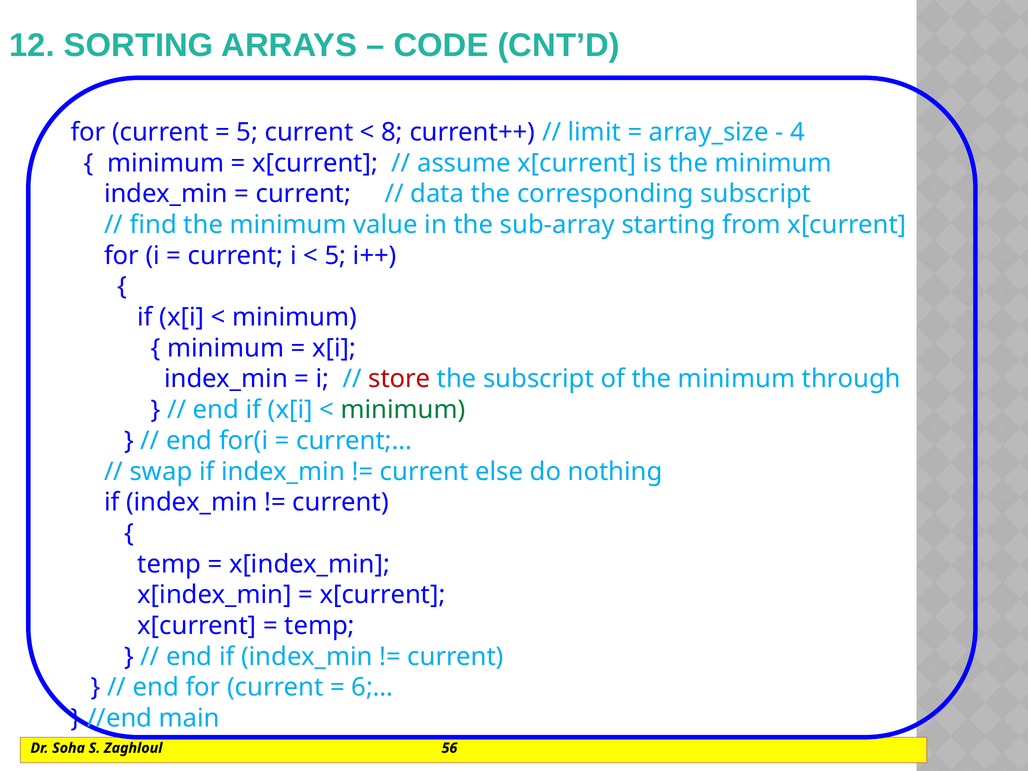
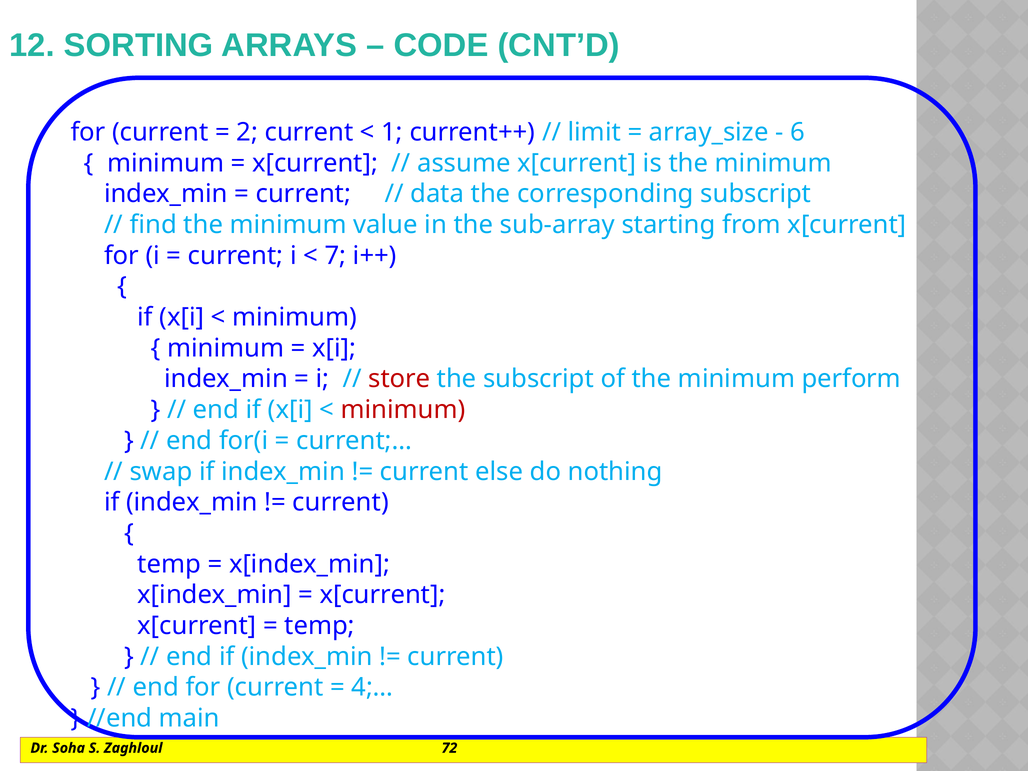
5 at (247, 132): 5 -> 2
8: 8 -> 1
4: 4 -> 6
5 at (336, 256): 5 -> 7
through: through -> perform
minimum at (403, 410) colour: green -> red
6;…: 6;… -> 4;…
56: 56 -> 72
